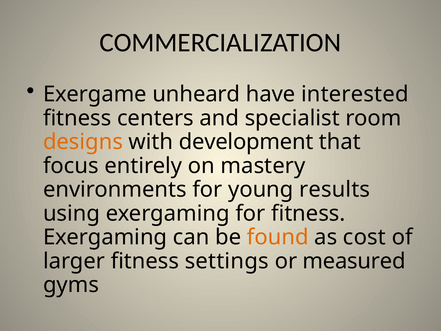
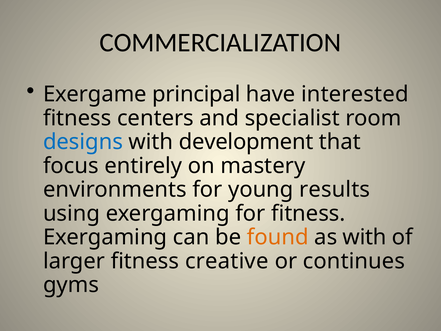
unheard: unheard -> principal
designs colour: orange -> blue
as cost: cost -> with
settings: settings -> creative
measured: measured -> continues
